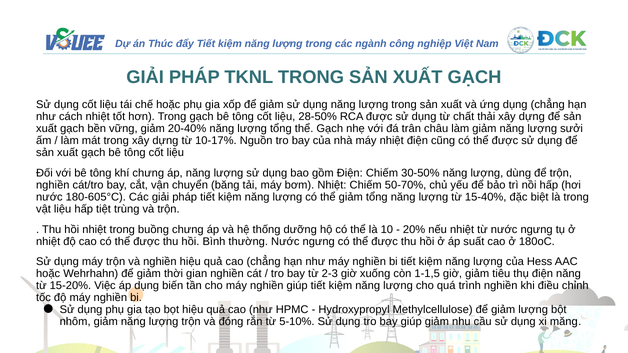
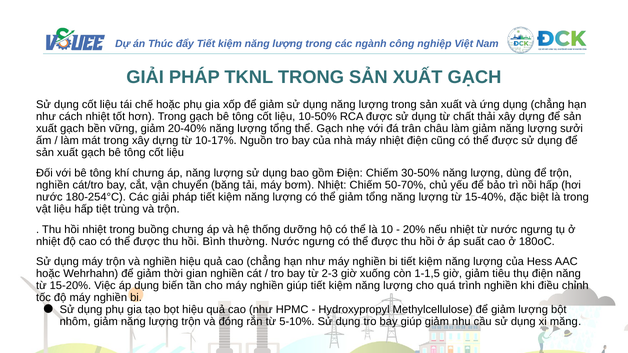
28-50%: 28-50% -> 10-50%
180-605°C: 180-605°C -> 180-254°C
